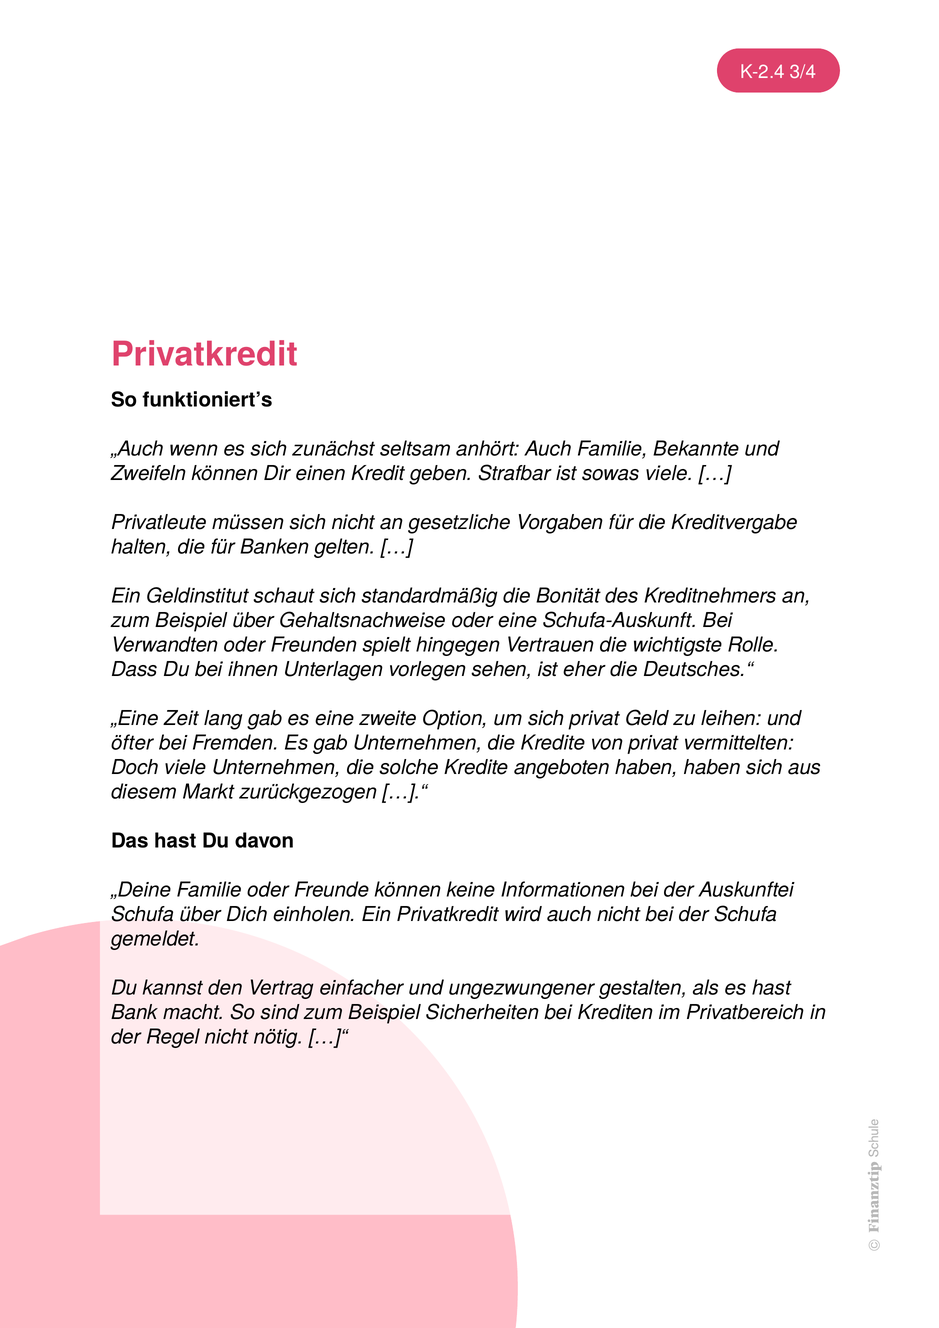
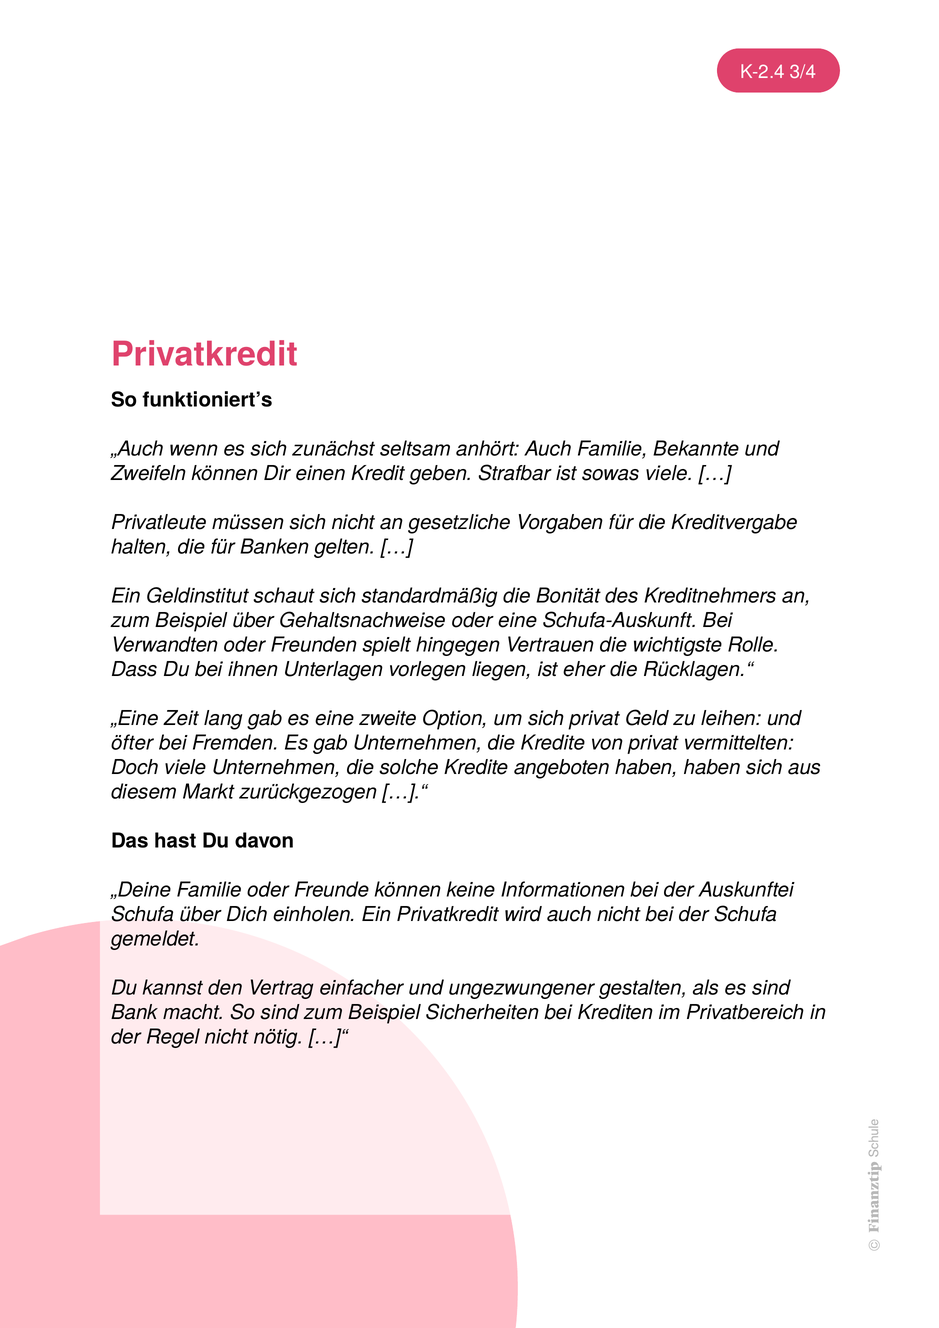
sehen: sehen -> liegen
Deutsches.“: Deutsches.“ -> Rücklagen.“
es hast: hast -> sind
